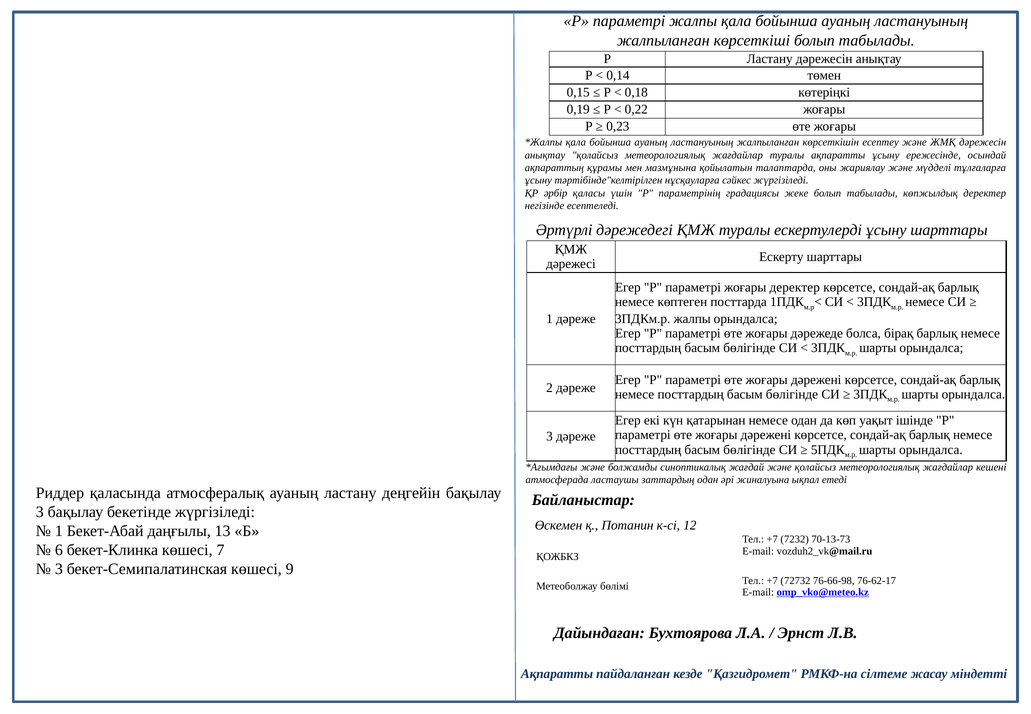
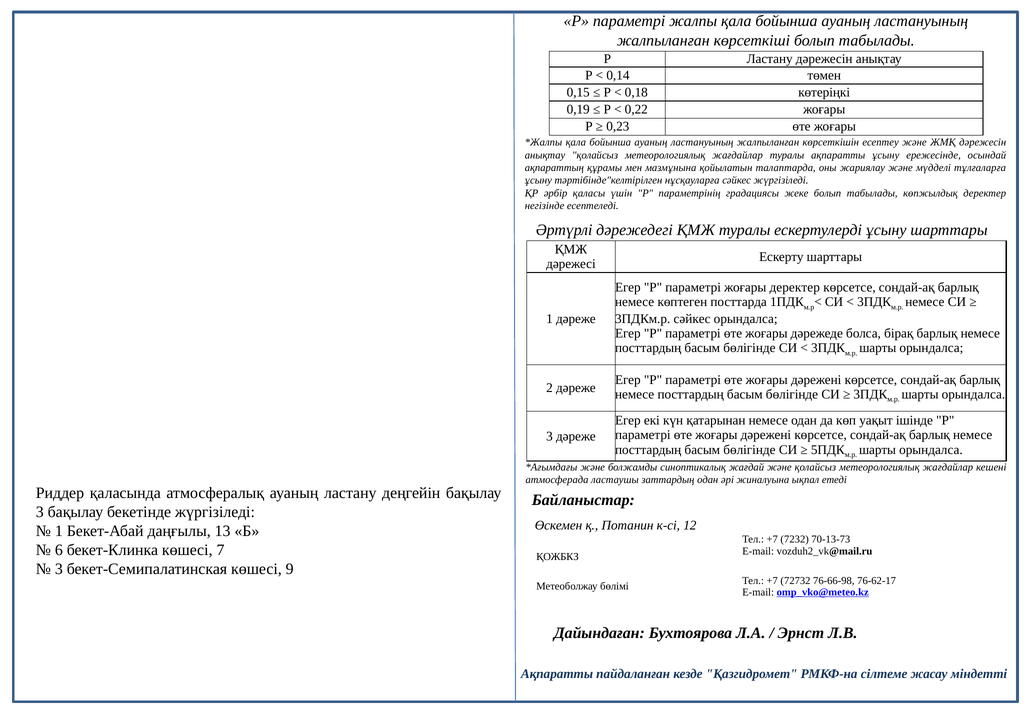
3ПДКм.р жалпы: жалпы -> сәйкес
